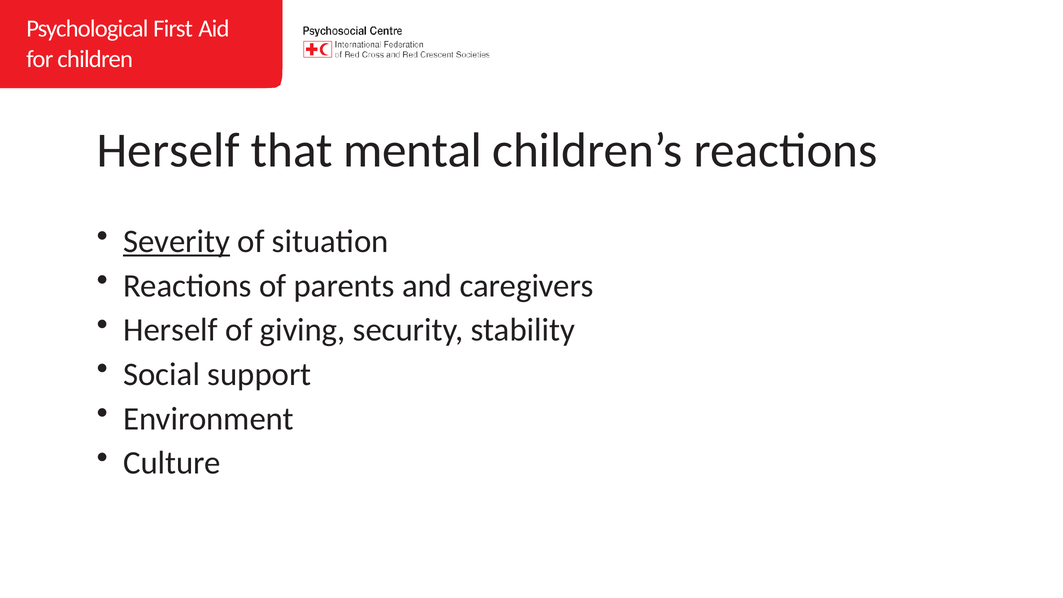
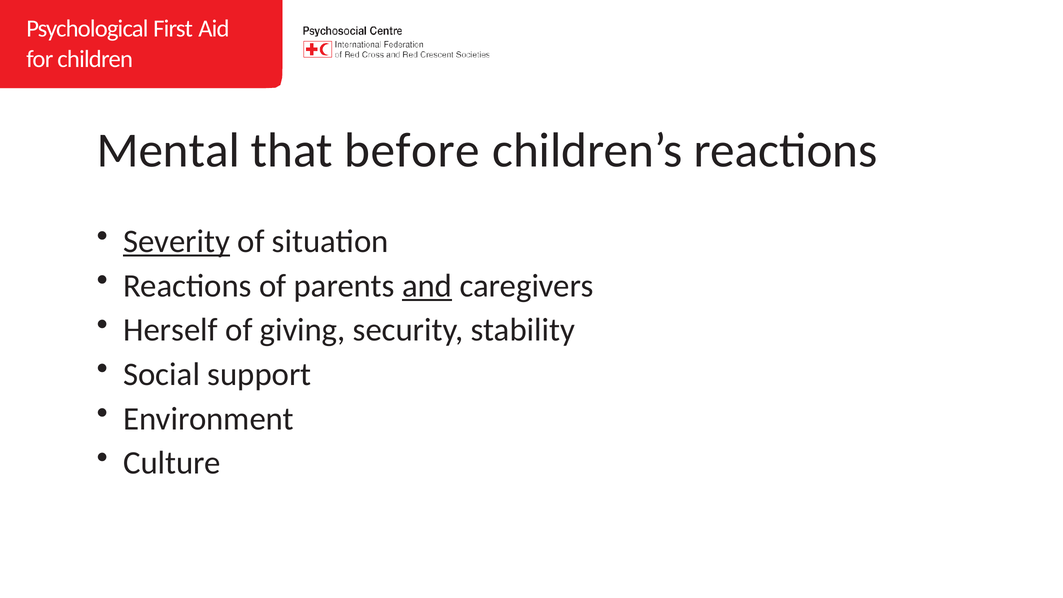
Herself at (168, 150): Herself -> Mental
mental: mental -> before
and underline: none -> present
